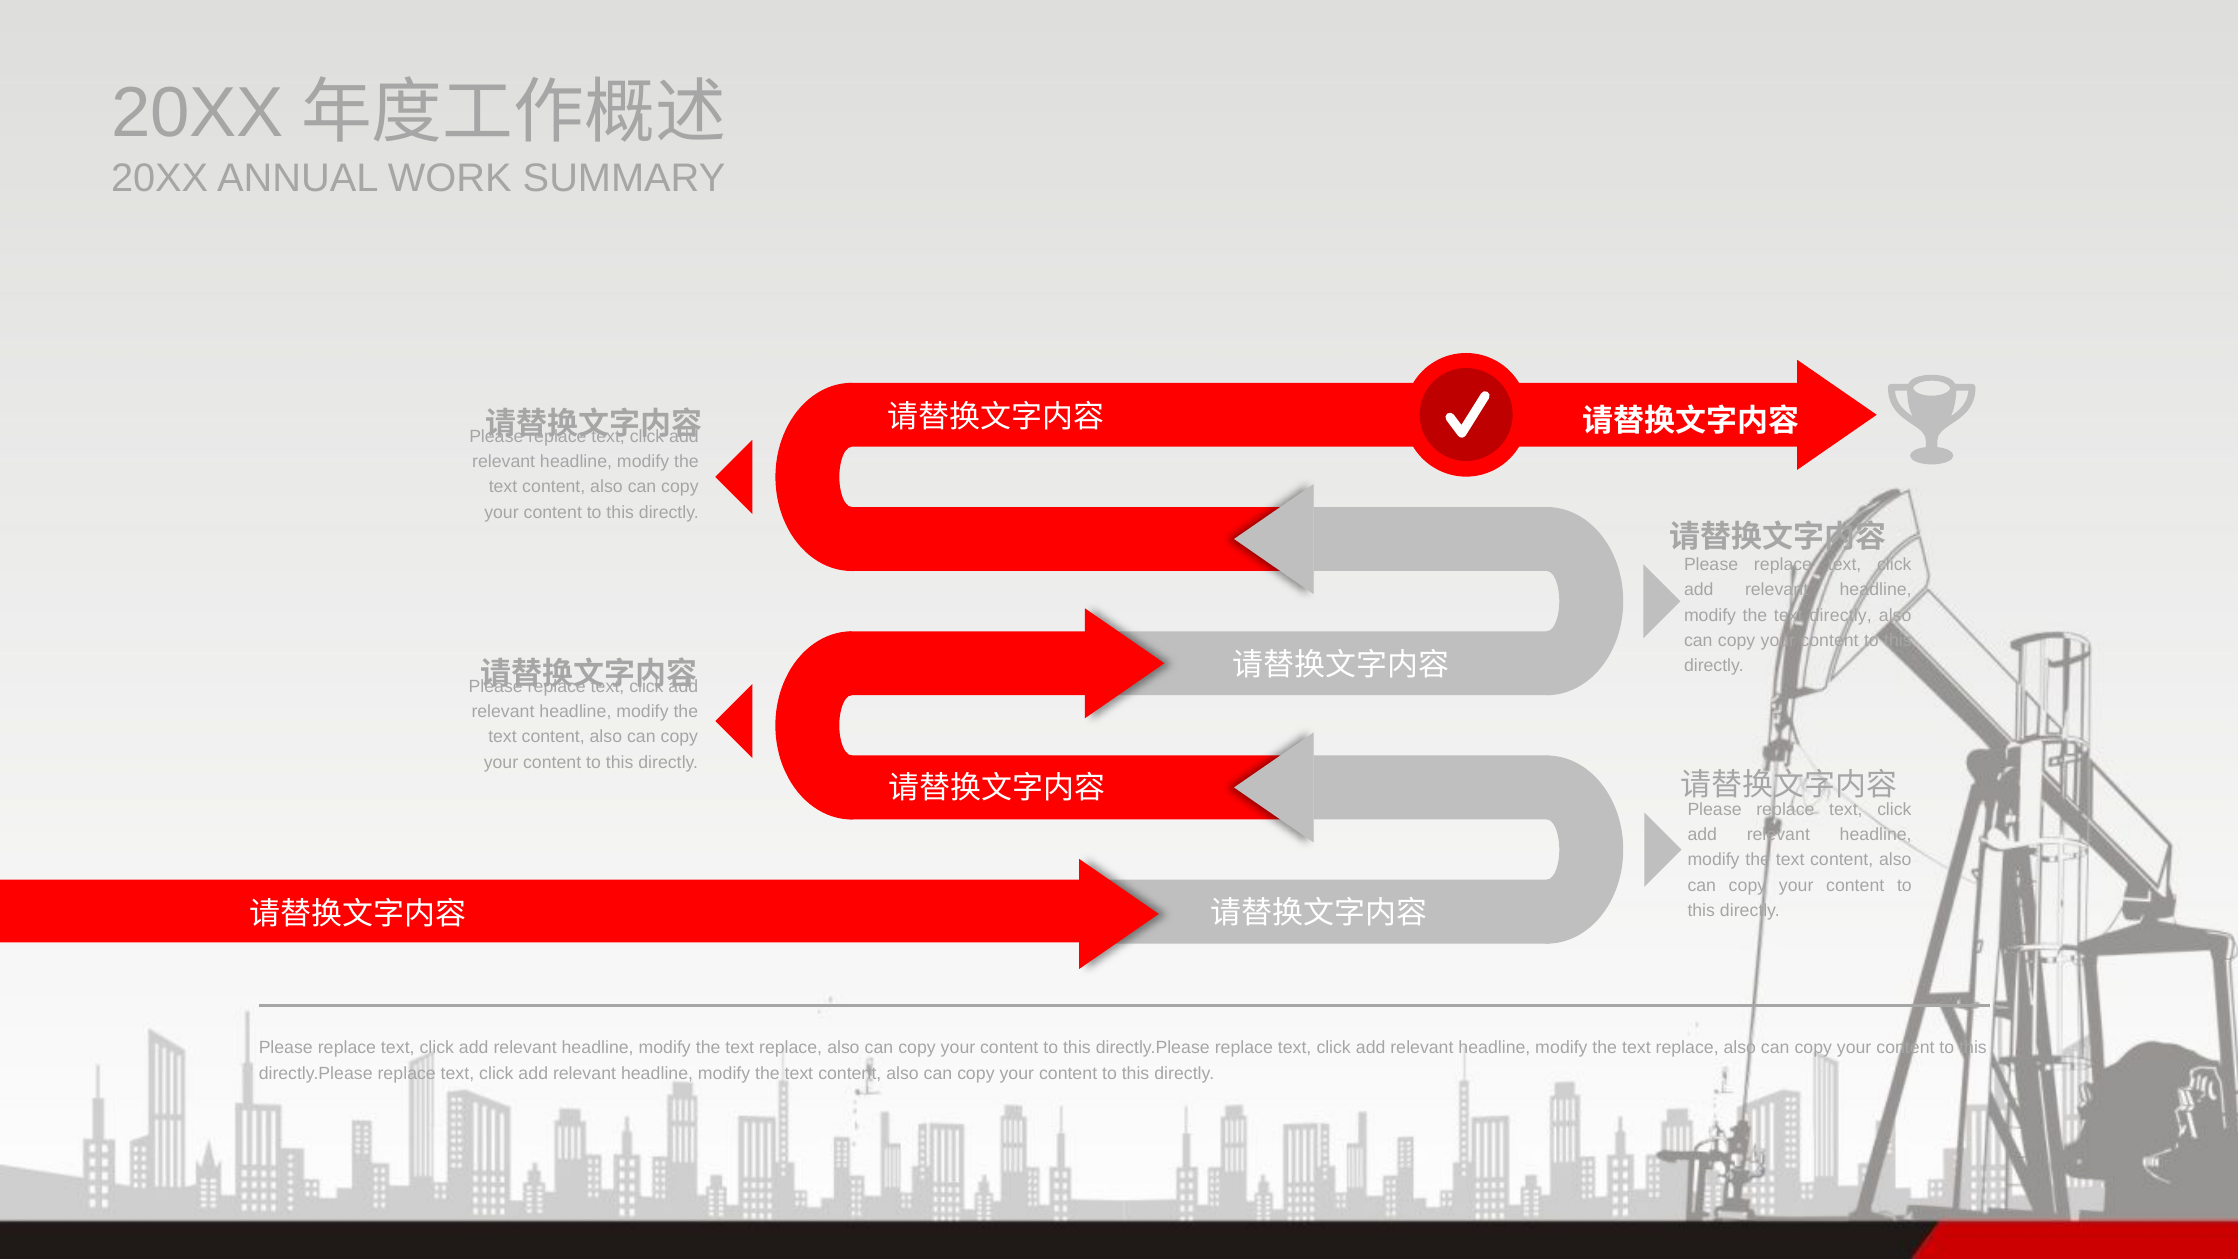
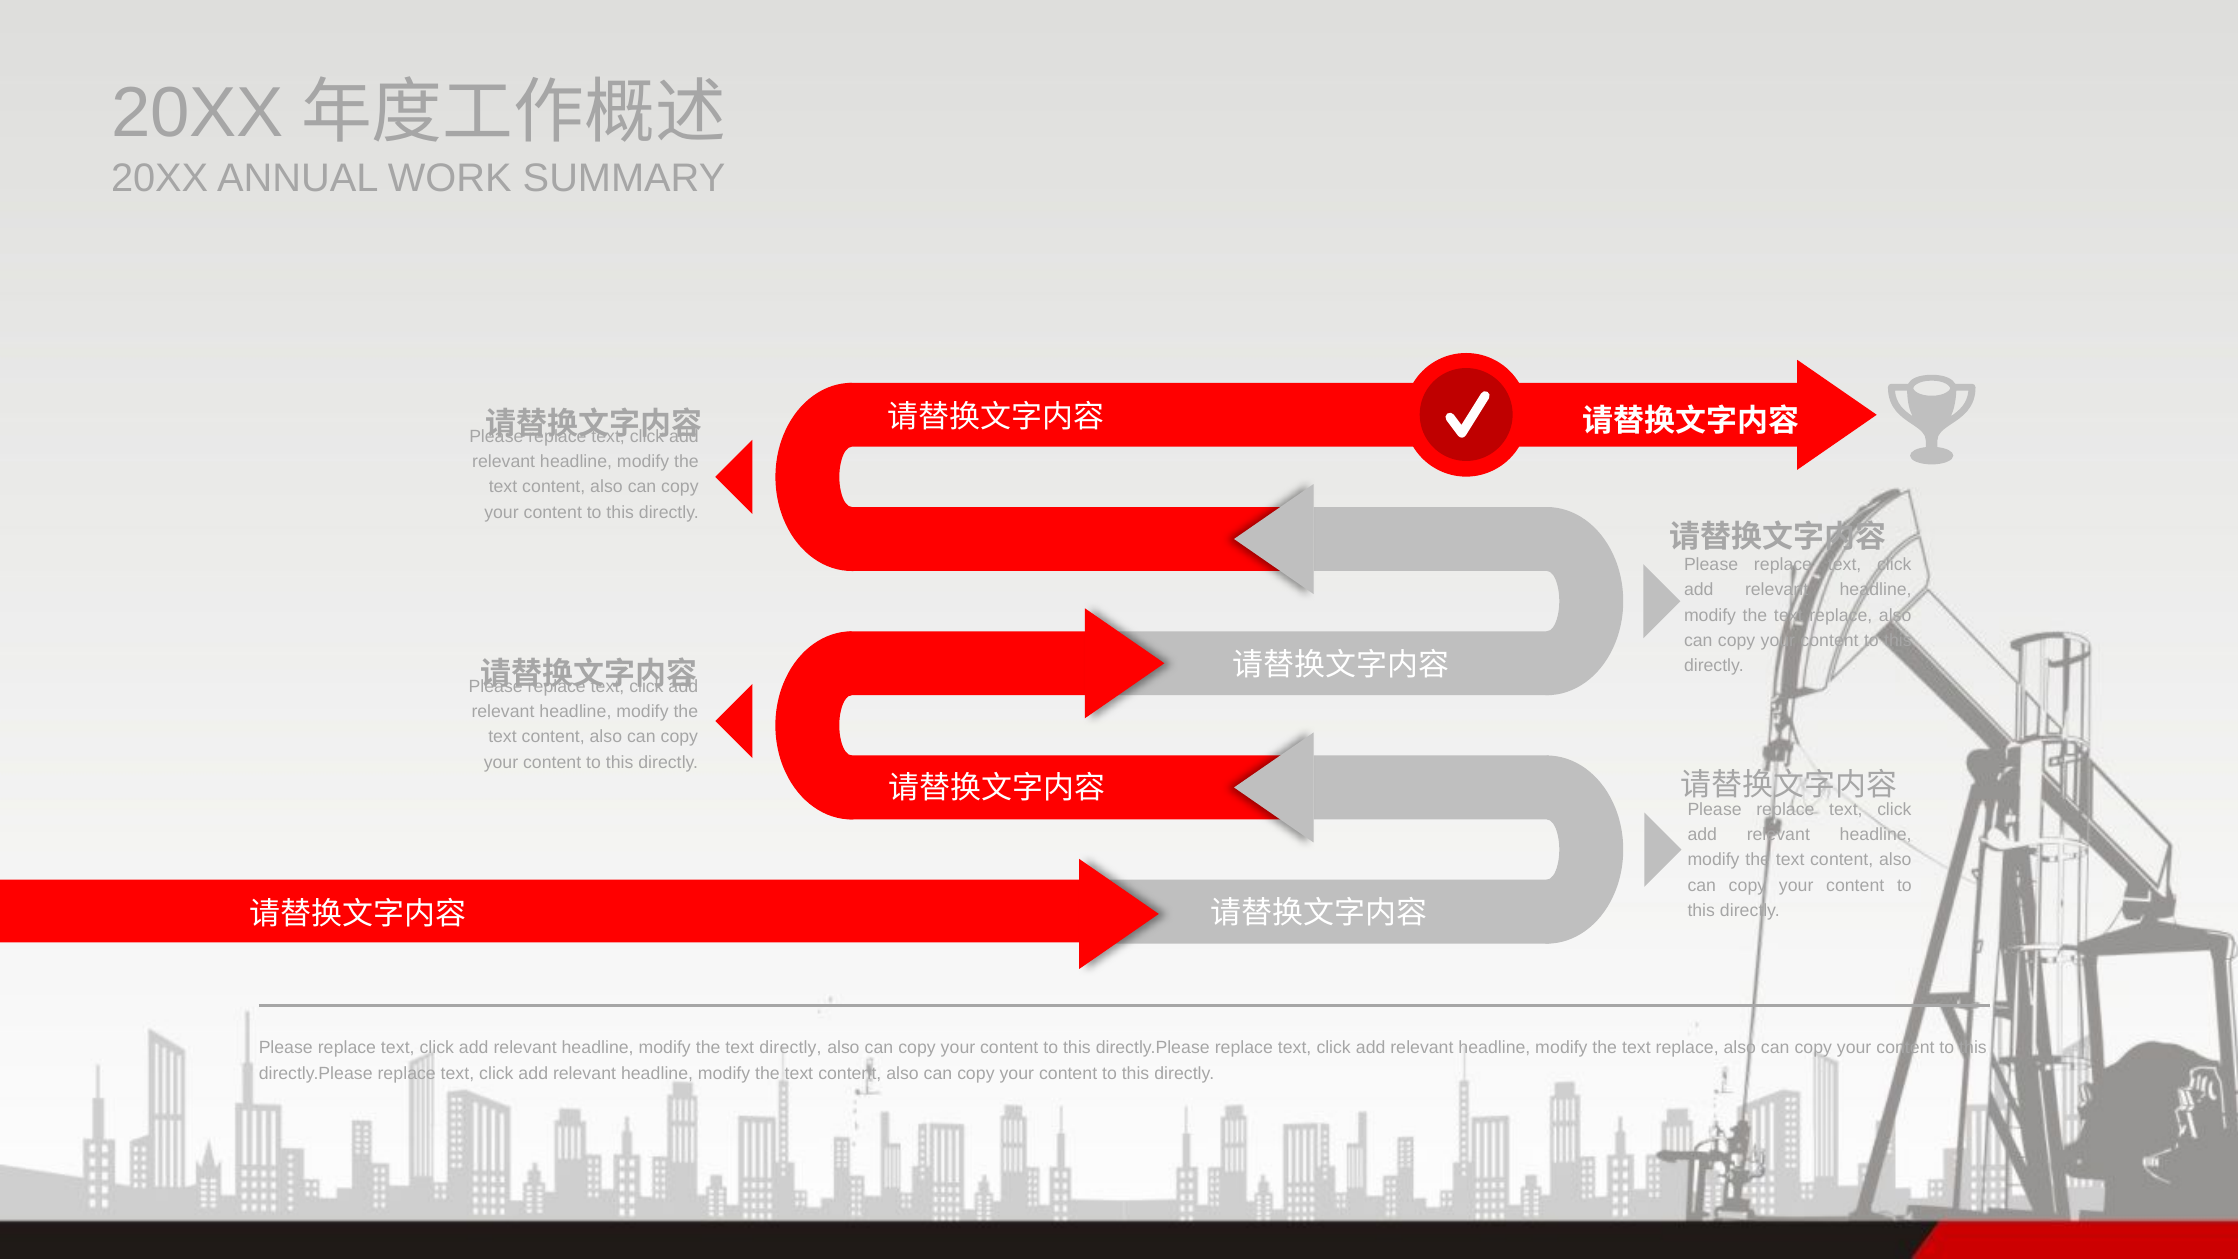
directly at (1841, 615): directly -> replace
replace at (791, 1048): replace -> directly
